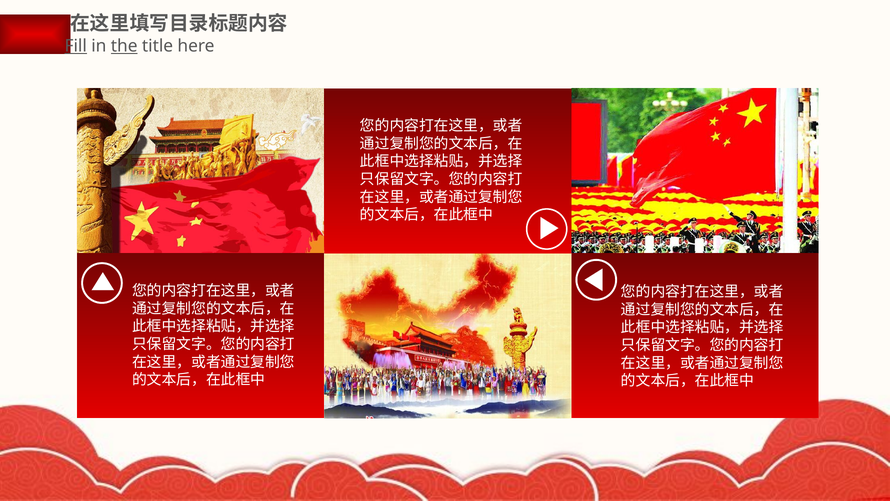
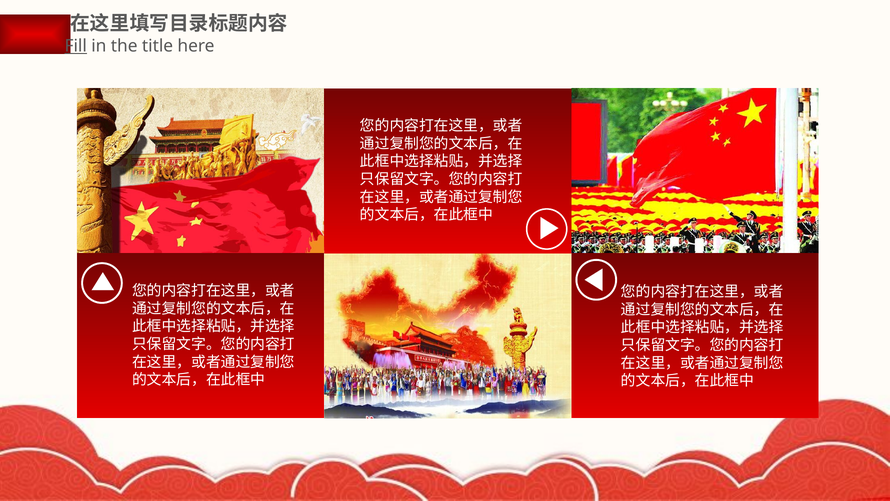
the underline: present -> none
